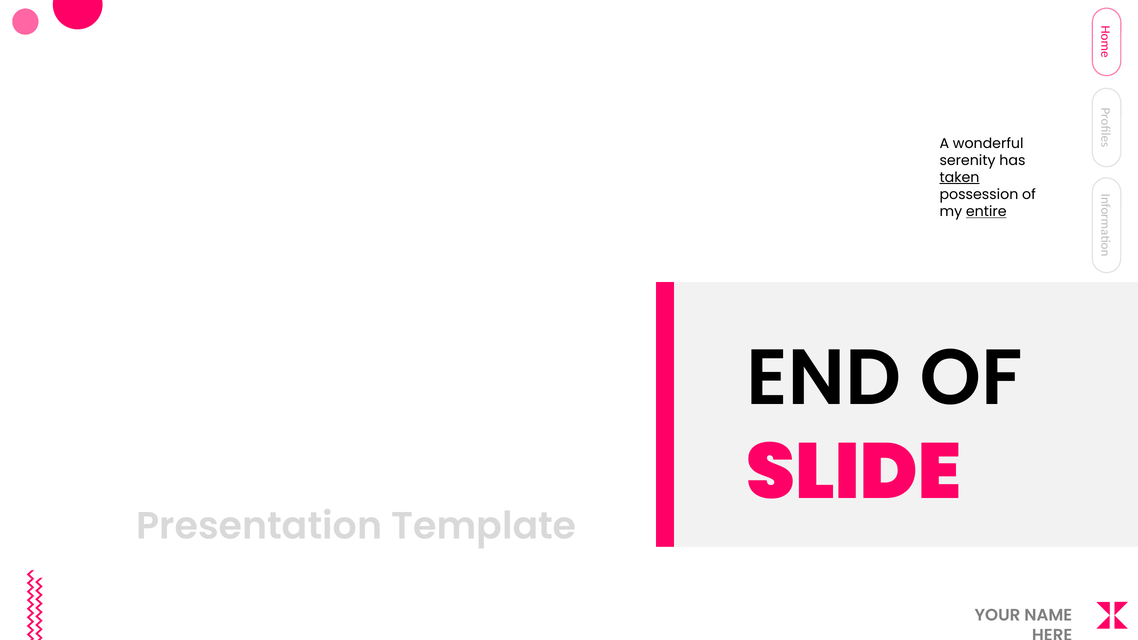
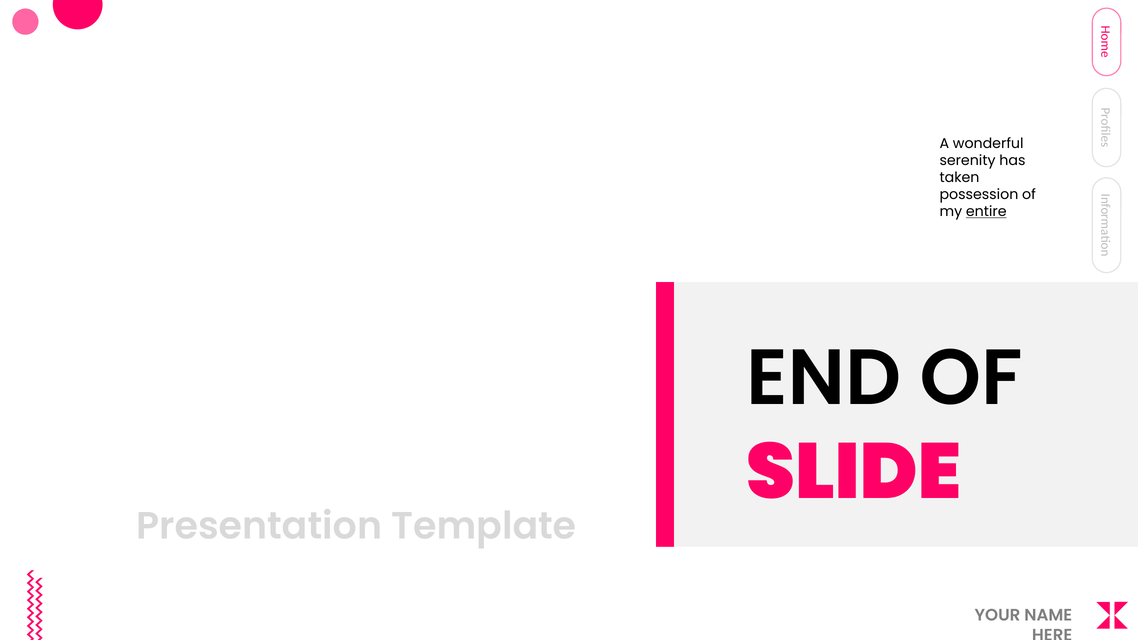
taken underline: present -> none
